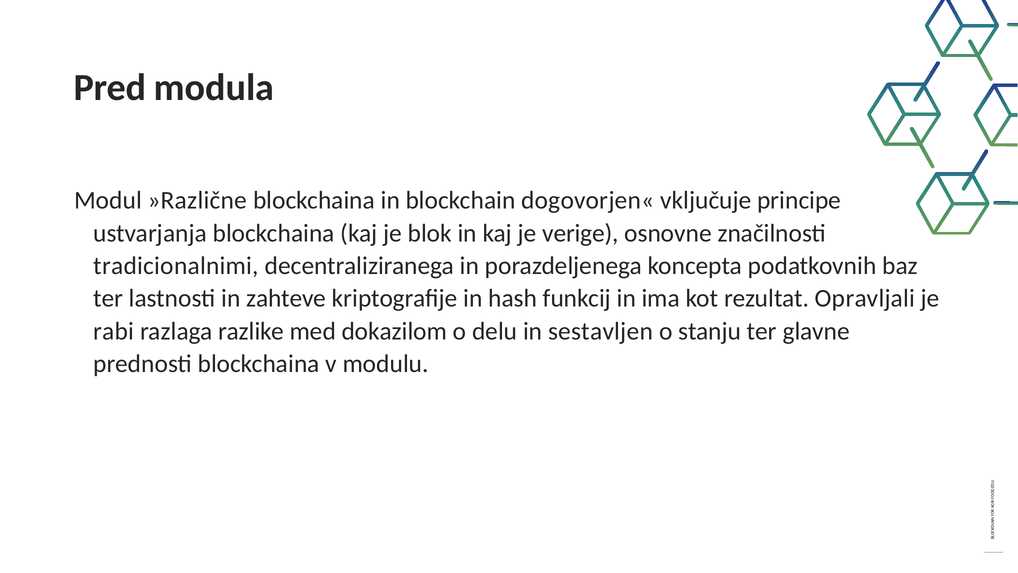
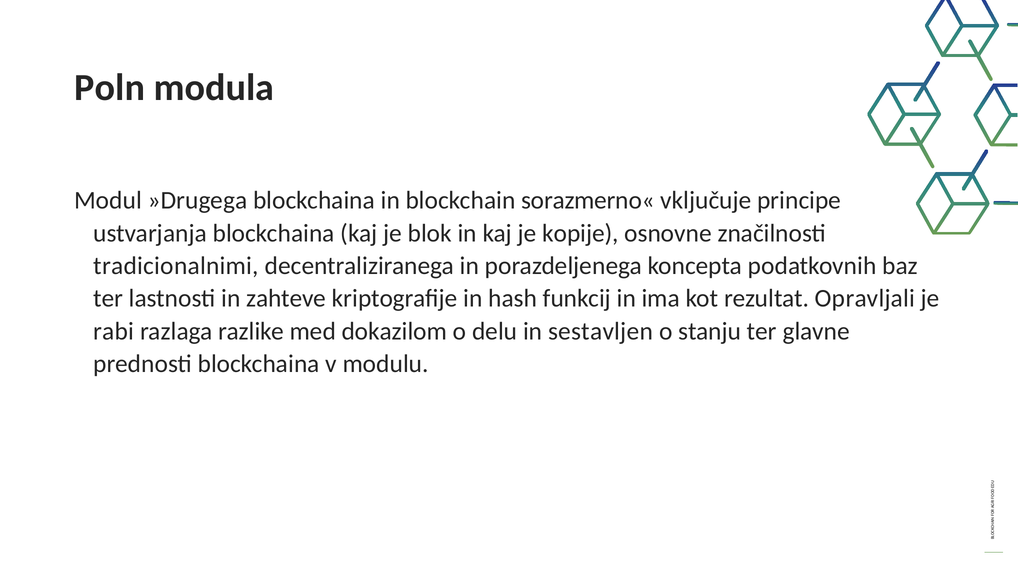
Pred: Pred -> Poln
»Različne: »Različne -> »Drugega
dogovorjen«: dogovorjen« -> sorazmerno«
verige: verige -> kopije
